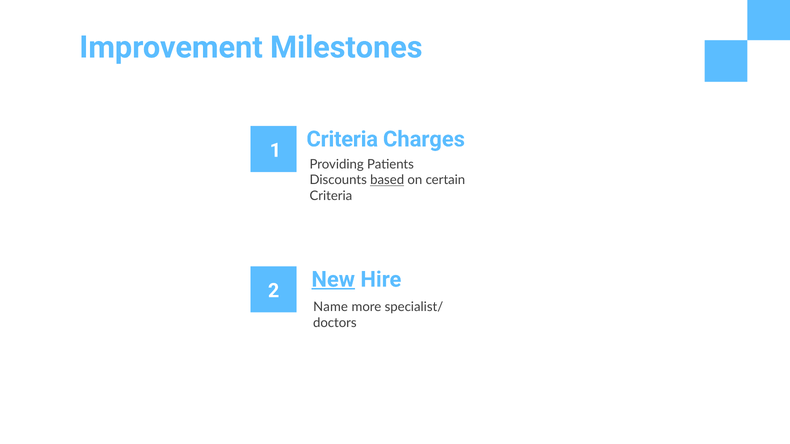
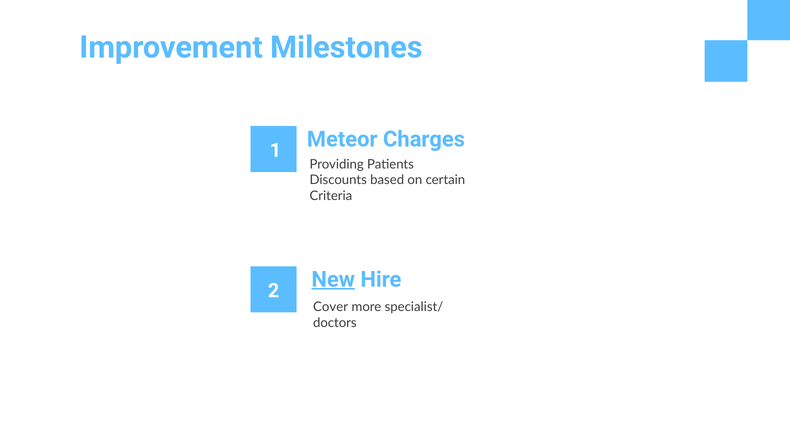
Criteria at (342, 139): Criteria -> Meteor
based underline: present -> none
Name: Name -> Cover
